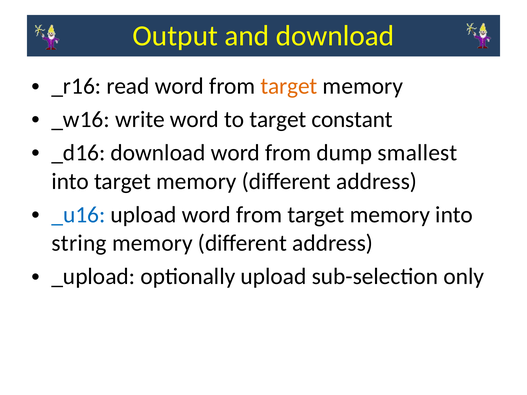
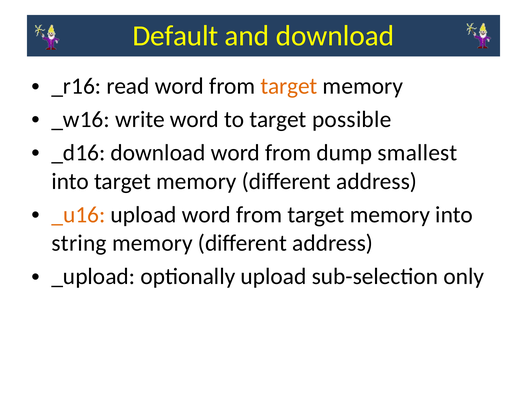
Output: Output -> Default
constant: constant -> possible
_u16 colour: blue -> orange
